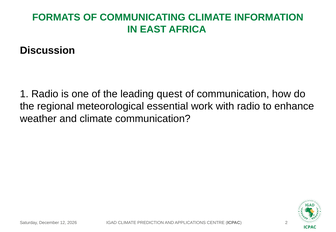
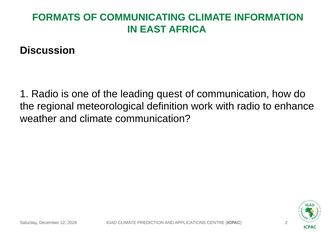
essential: essential -> definition
